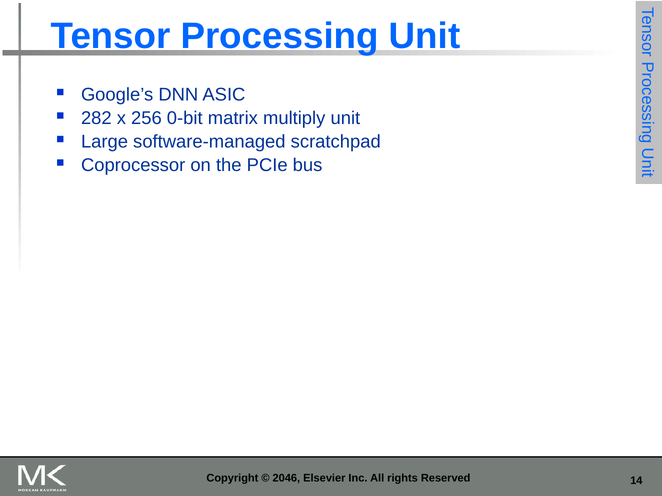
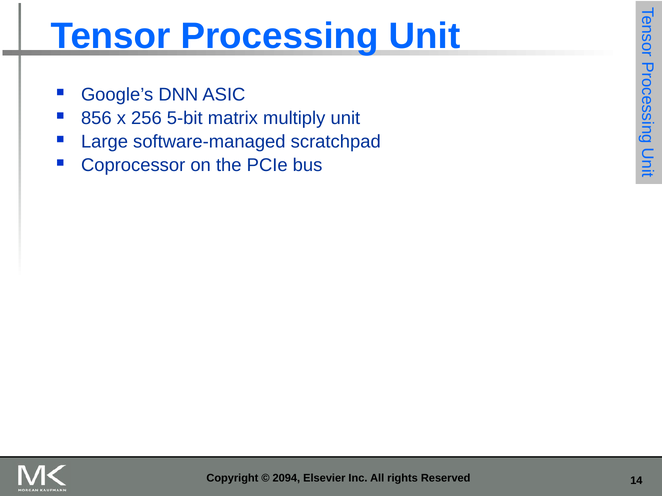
282: 282 -> 856
0-bit: 0-bit -> 5-bit
2046: 2046 -> 2094
